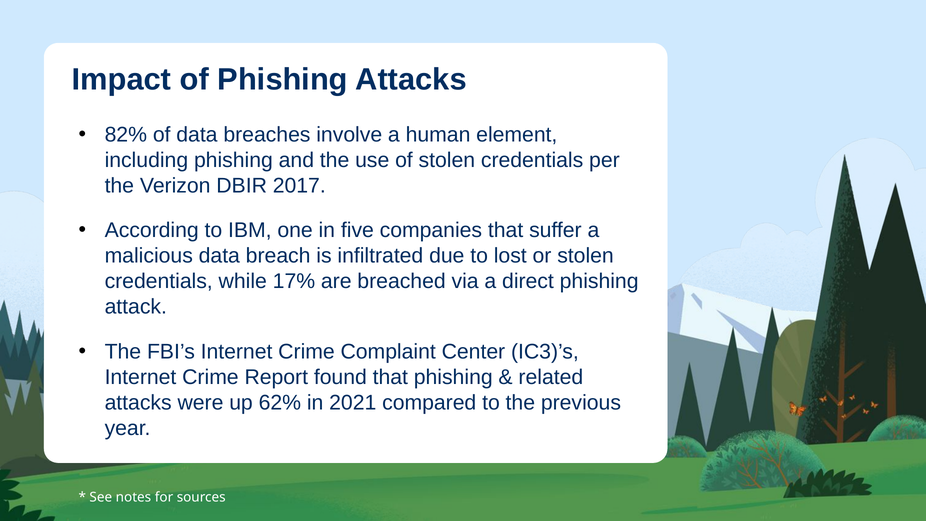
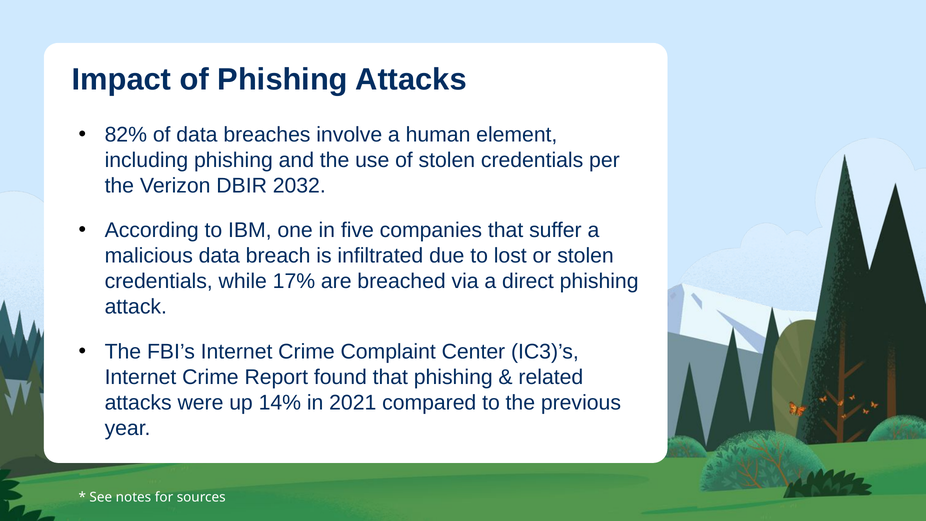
2017: 2017 -> 2032
62%: 62% -> 14%
